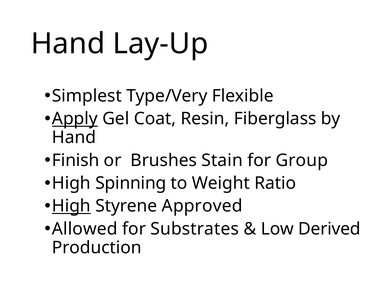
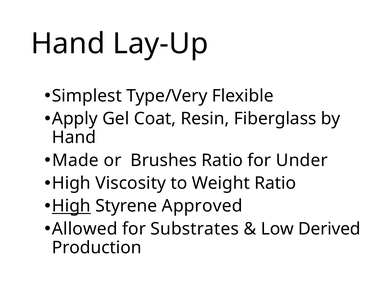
Apply underline: present -> none
Finish: Finish -> Made
Brushes Stain: Stain -> Ratio
Group: Group -> Under
Spinning: Spinning -> Viscosity
